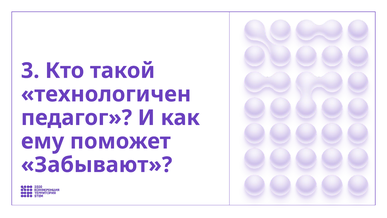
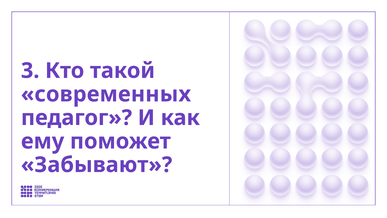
технологичен: технологичен -> современных
